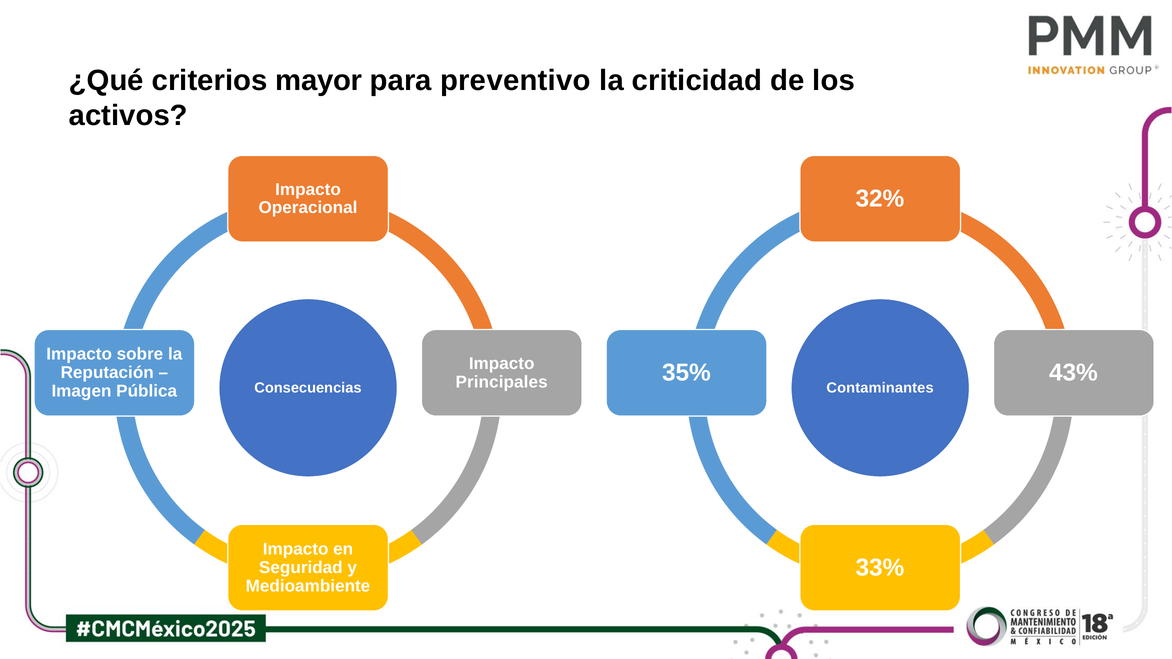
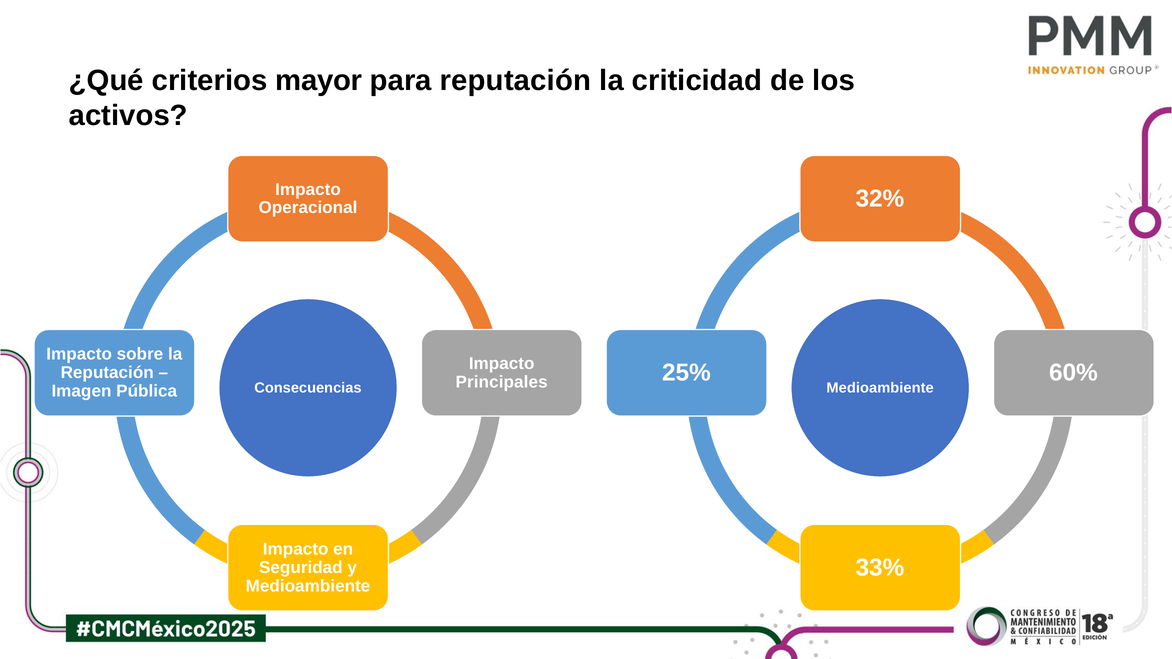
para preventivo: preventivo -> reputación
35%: 35% -> 25%
43%: 43% -> 60%
Pública Contaminantes: Contaminantes -> Medioambiente
